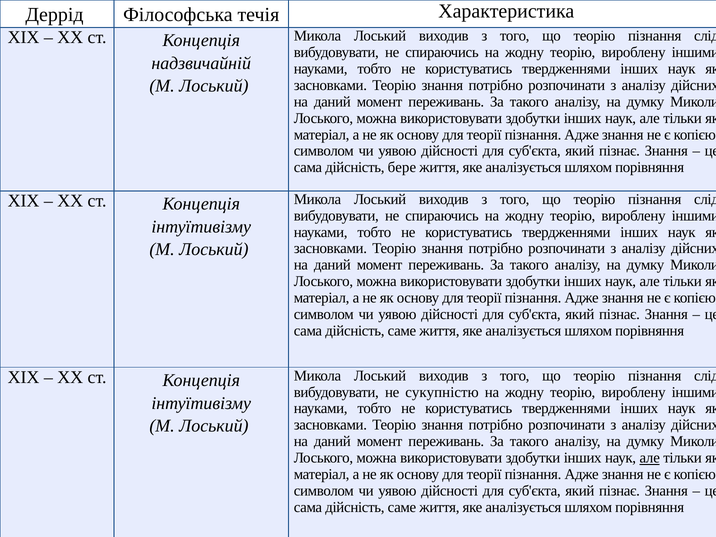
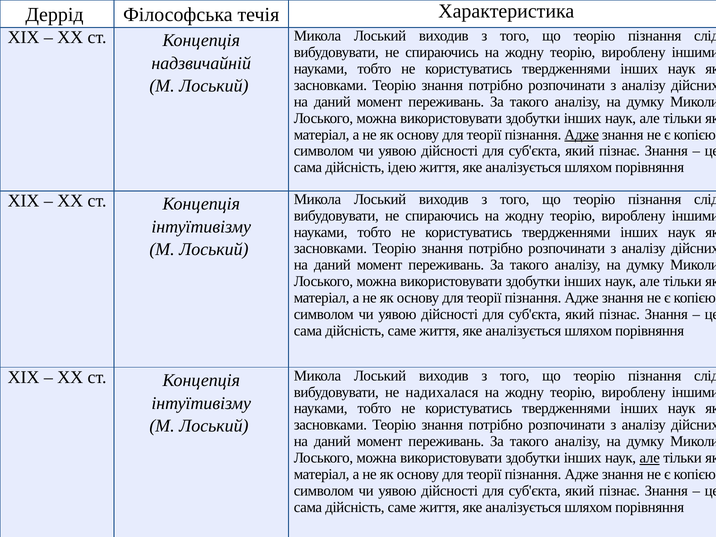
Адже at (582, 135) underline: none -> present
бере: бере -> ідею
сукупністю: сукупністю -> надихалася
